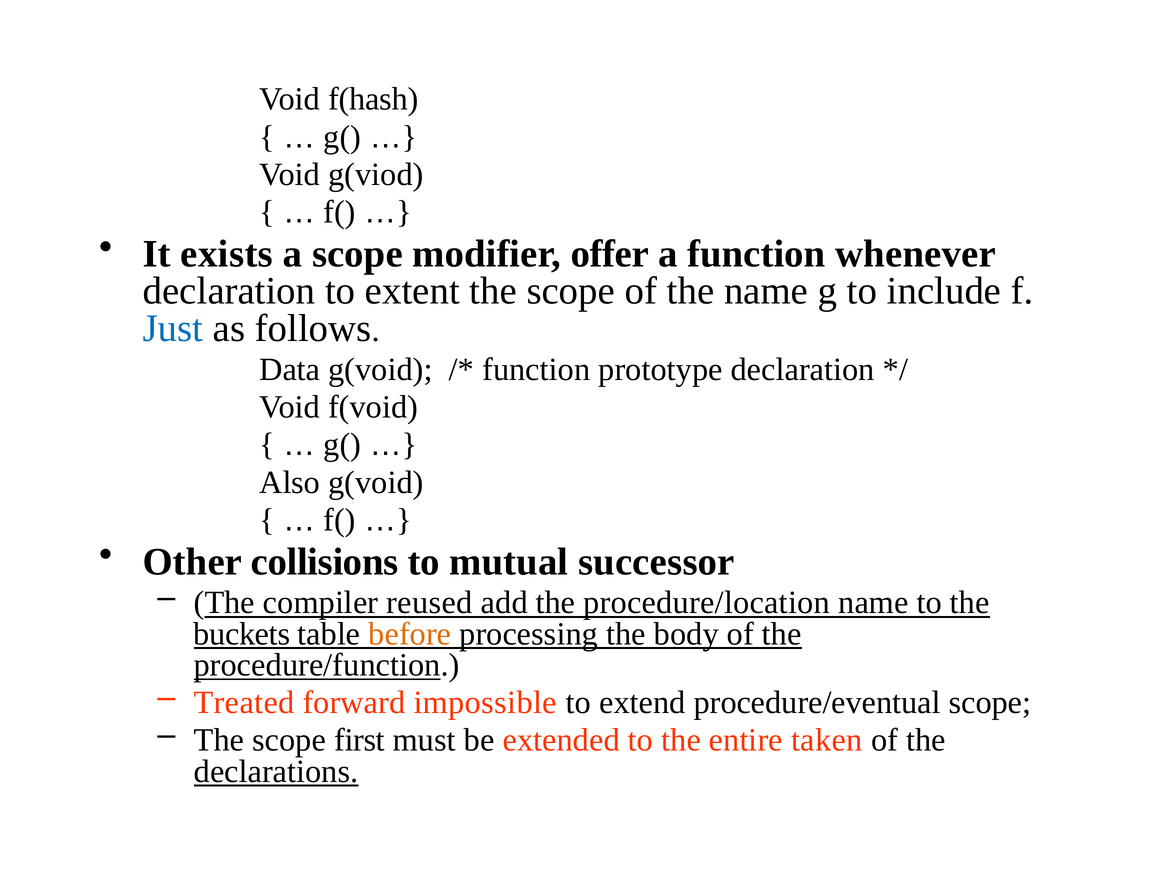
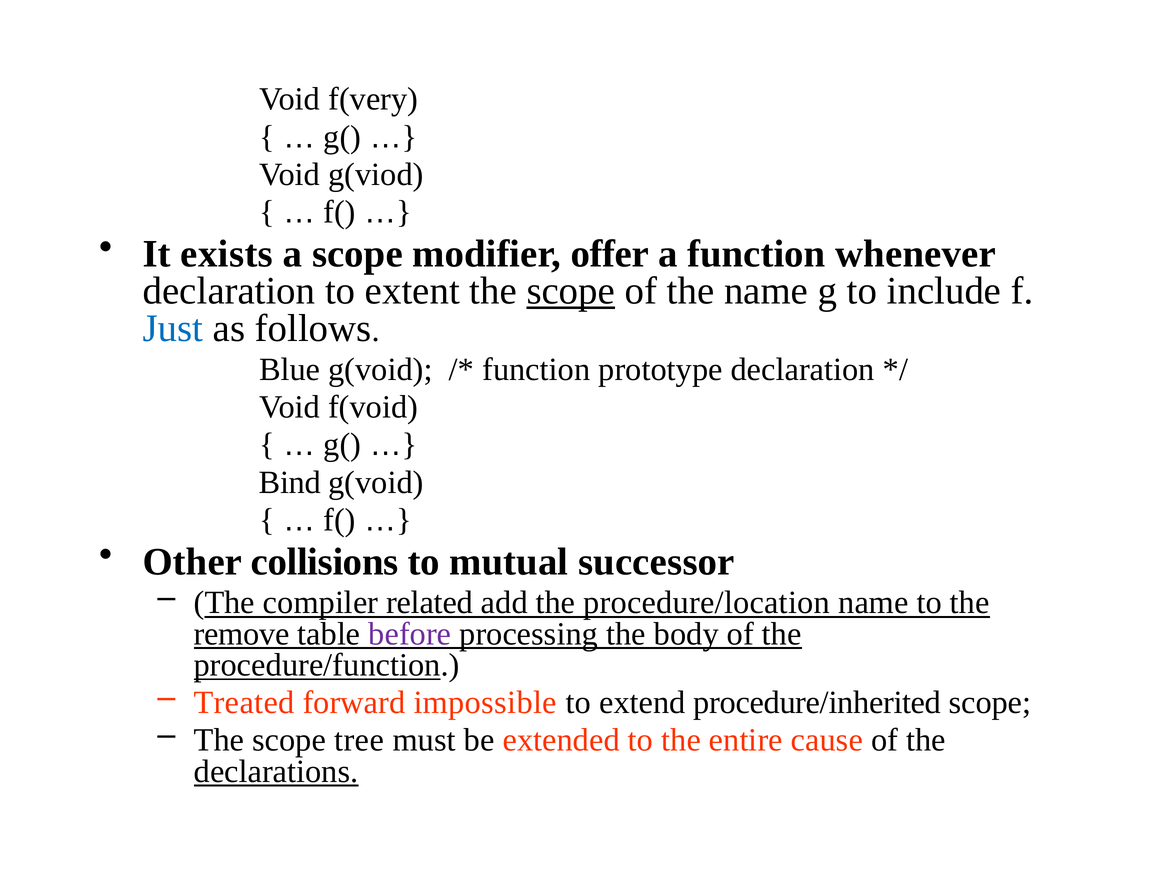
f(hash: f(hash -> f(very
scope at (571, 291) underline: none -> present
Data: Data -> Blue
Also: Also -> Bind
reused: reused -> related
buckets: buckets -> remove
before colour: orange -> purple
procedure/eventual: procedure/eventual -> procedure/inherited
first: first -> tree
taken: taken -> cause
